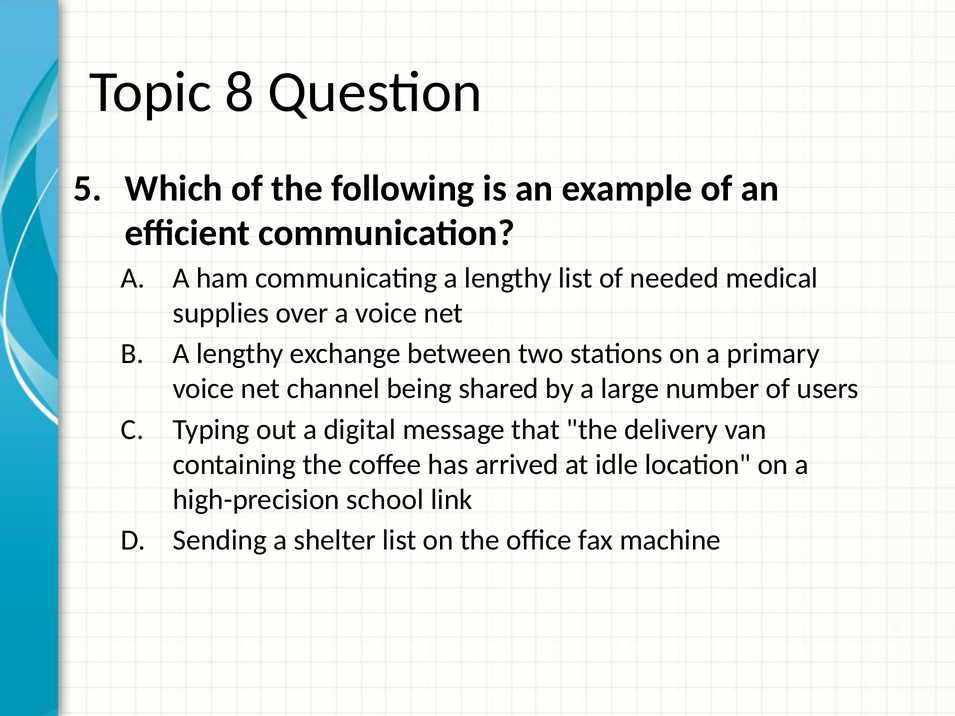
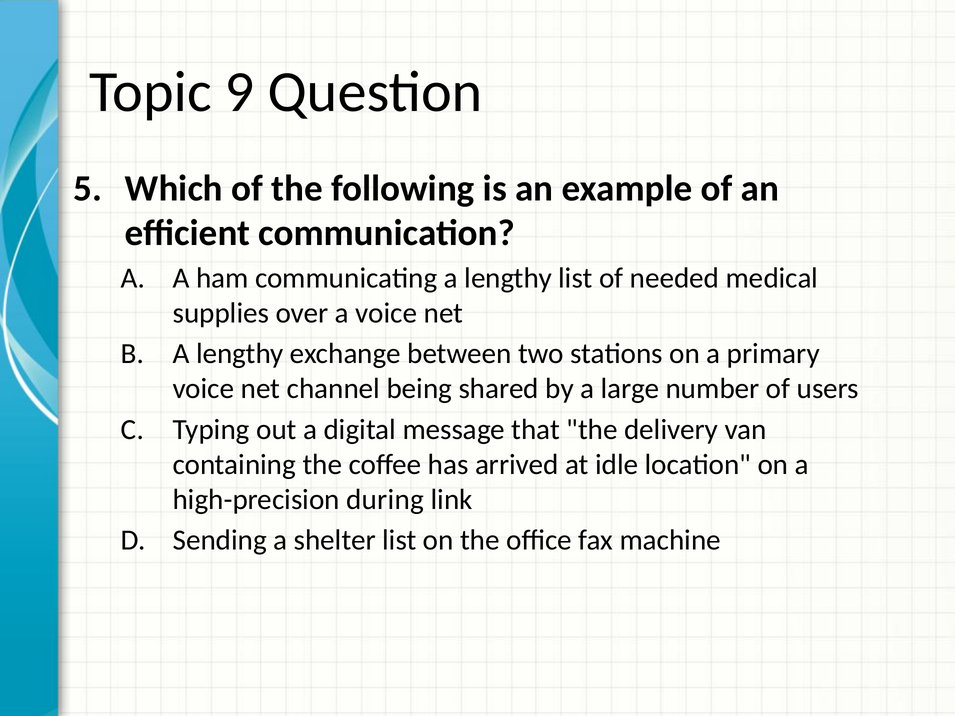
8: 8 -> 9
school: school -> during
